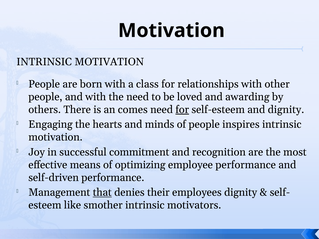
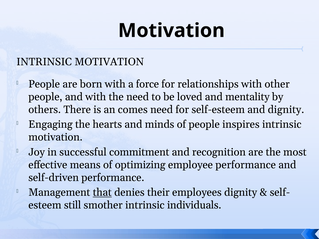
class: class -> force
awarding: awarding -> mentality
for at (182, 110) underline: present -> none
like: like -> still
motivators: motivators -> individuals
